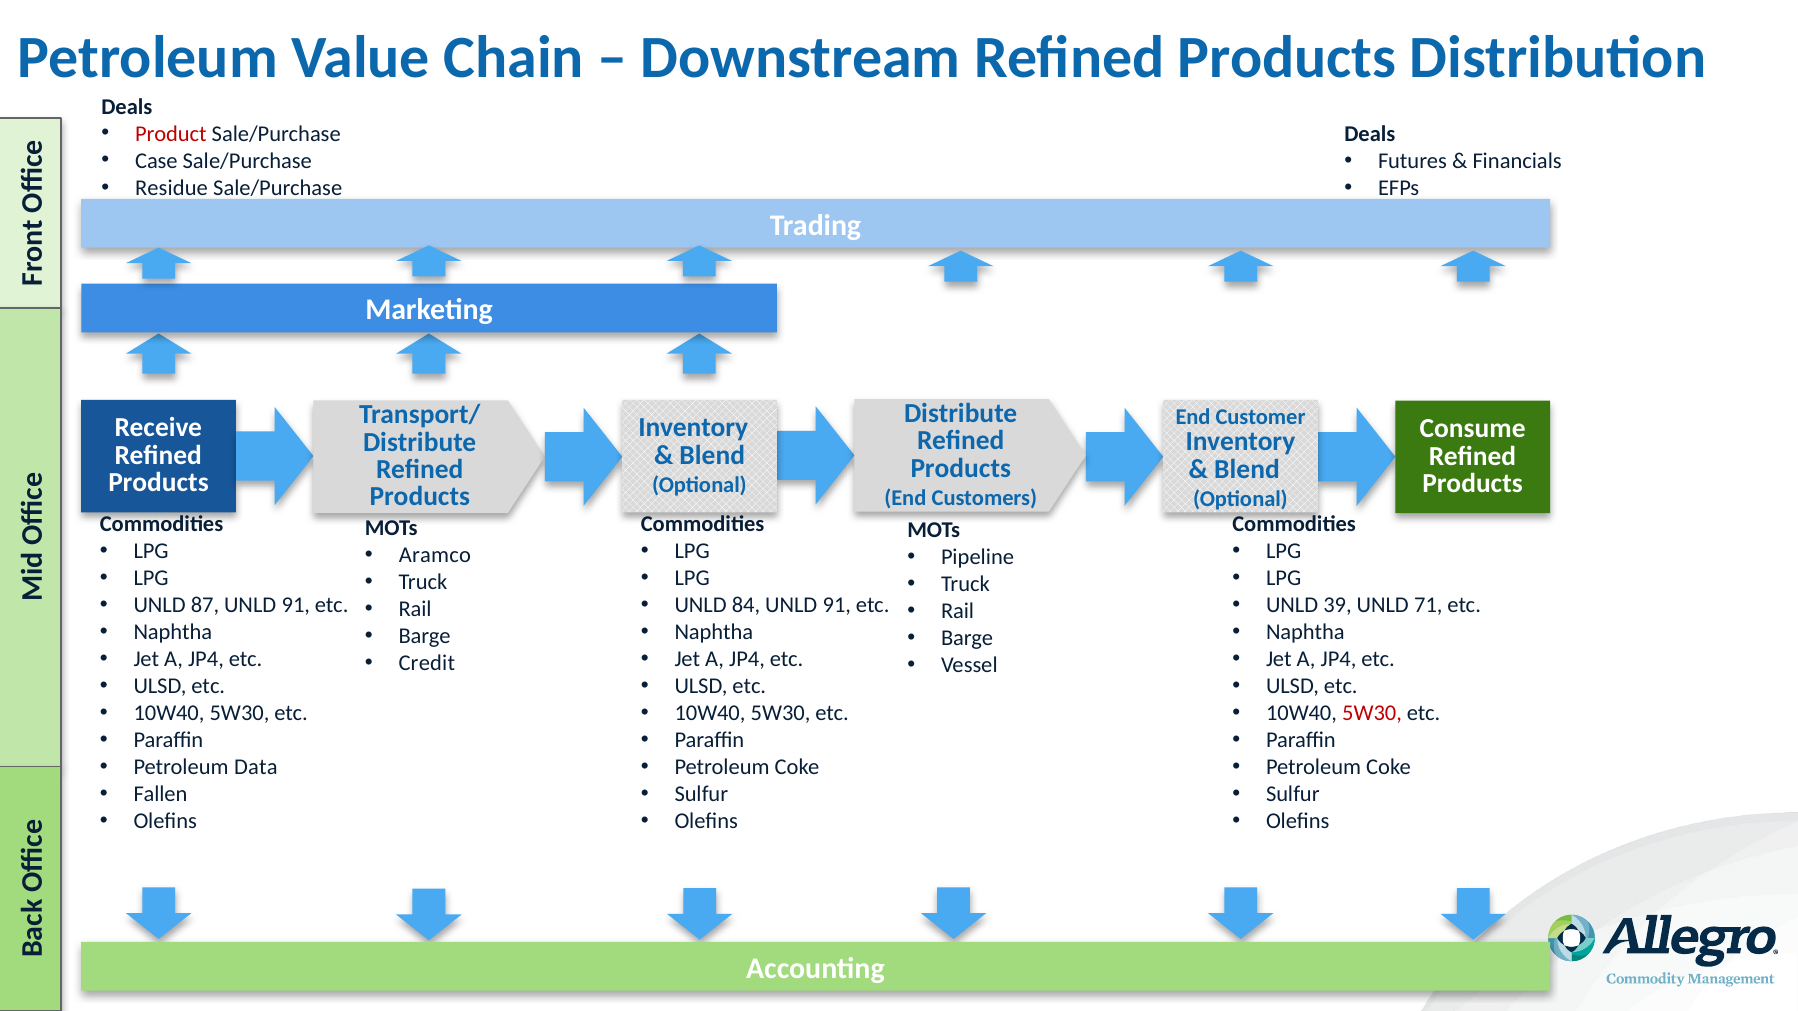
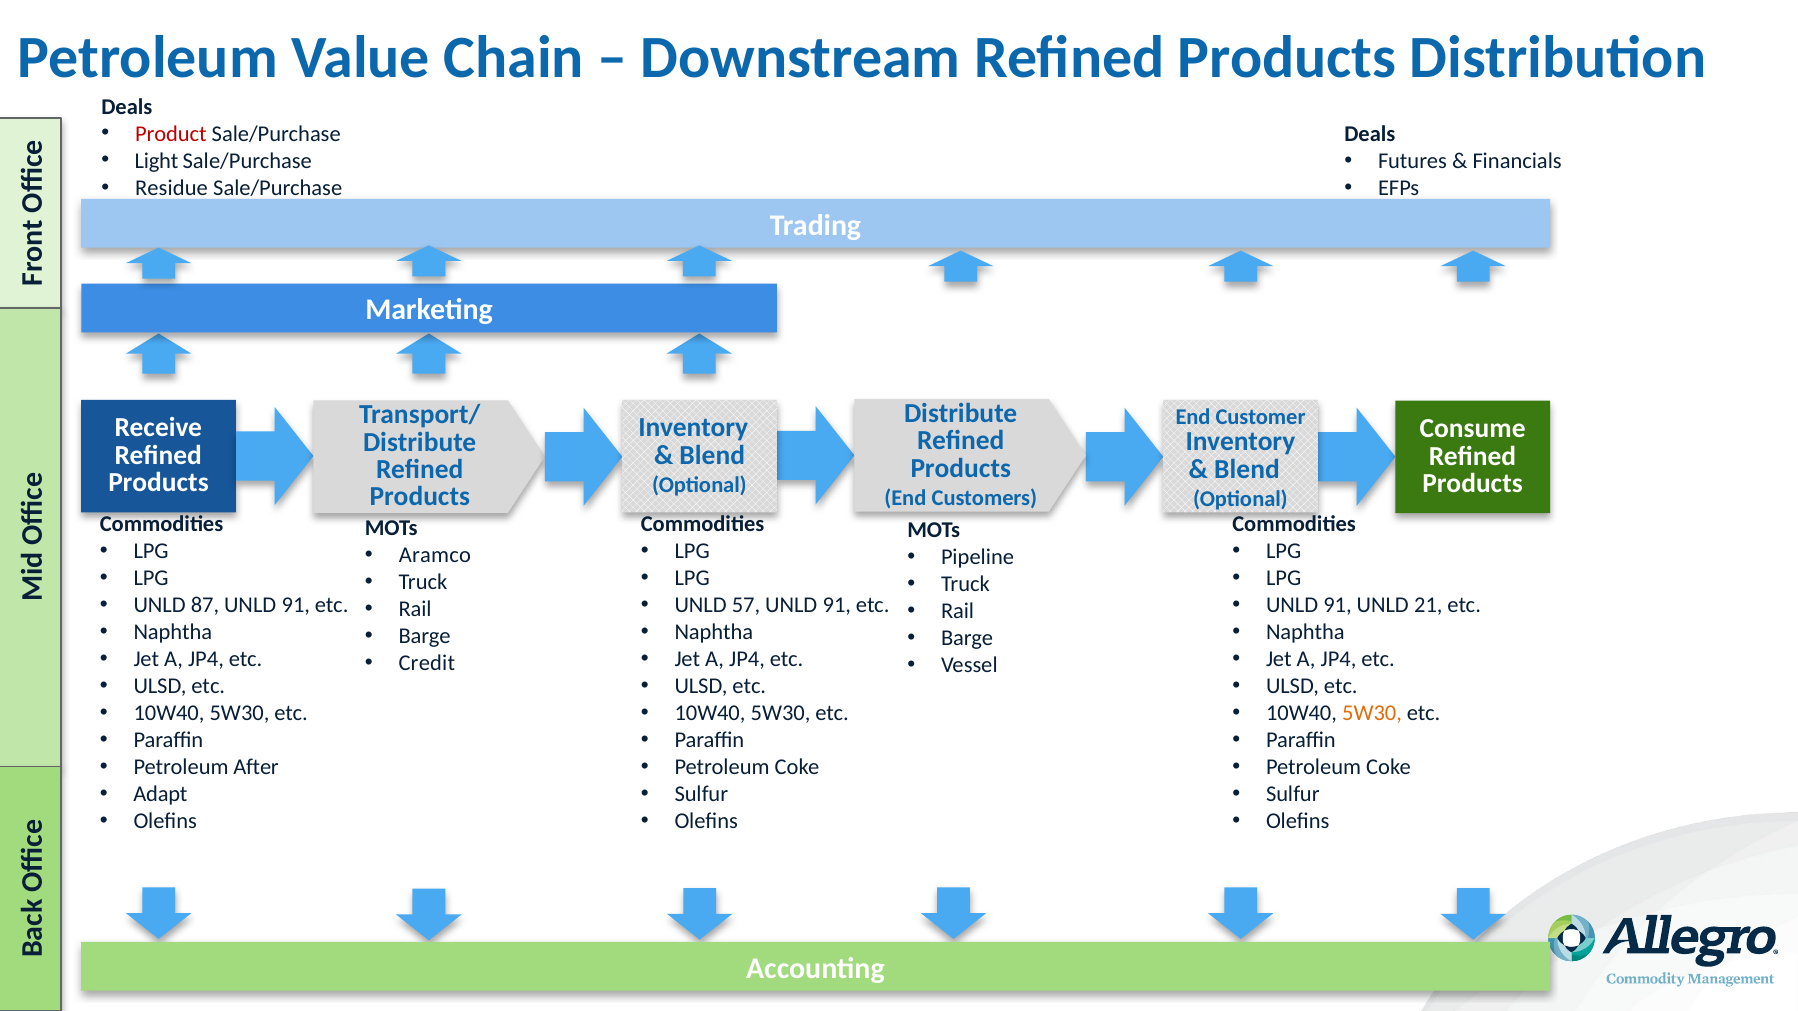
Case: Case -> Light
84: 84 -> 57
39 at (1337, 605): 39 -> 91
71: 71 -> 21
5W30 at (1372, 713) colour: red -> orange
Data: Data -> After
Fallen: Fallen -> Adapt
